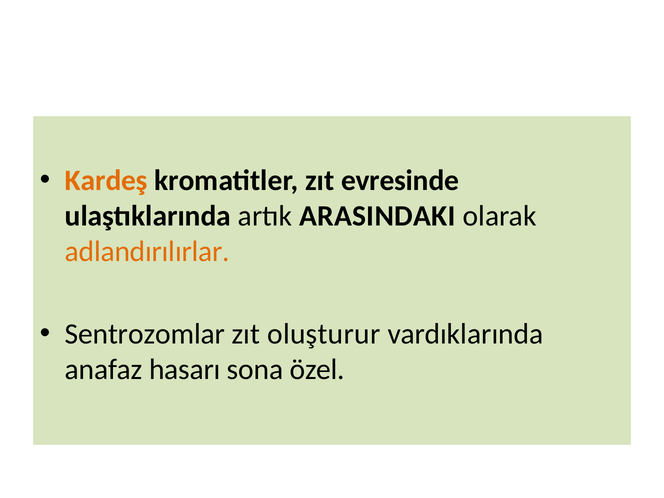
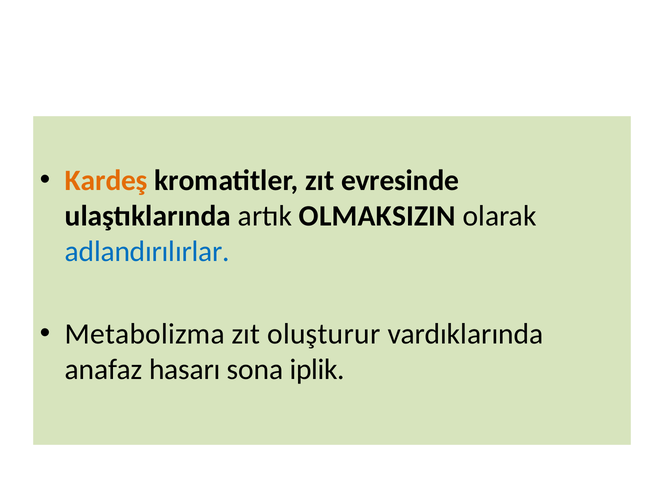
ARASINDAKI: ARASINDAKI -> OLMAKSIZIN
adlandırılırlar colour: orange -> blue
Sentrozomlar: Sentrozomlar -> Metabolizma
özel: özel -> iplik
